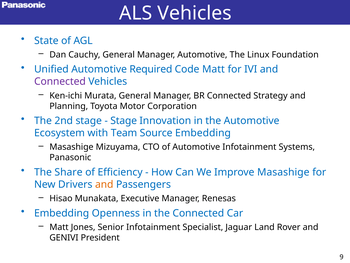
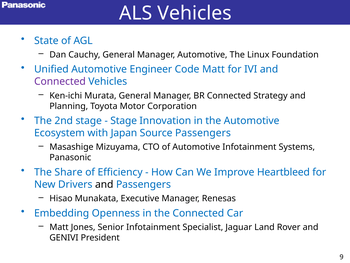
Required: Required -> Engineer
Team: Team -> Japan
Source Embedding: Embedding -> Passengers
Improve Masashige: Masashige -> Heartbleed
and at (104, 184) colour: orange -> black
